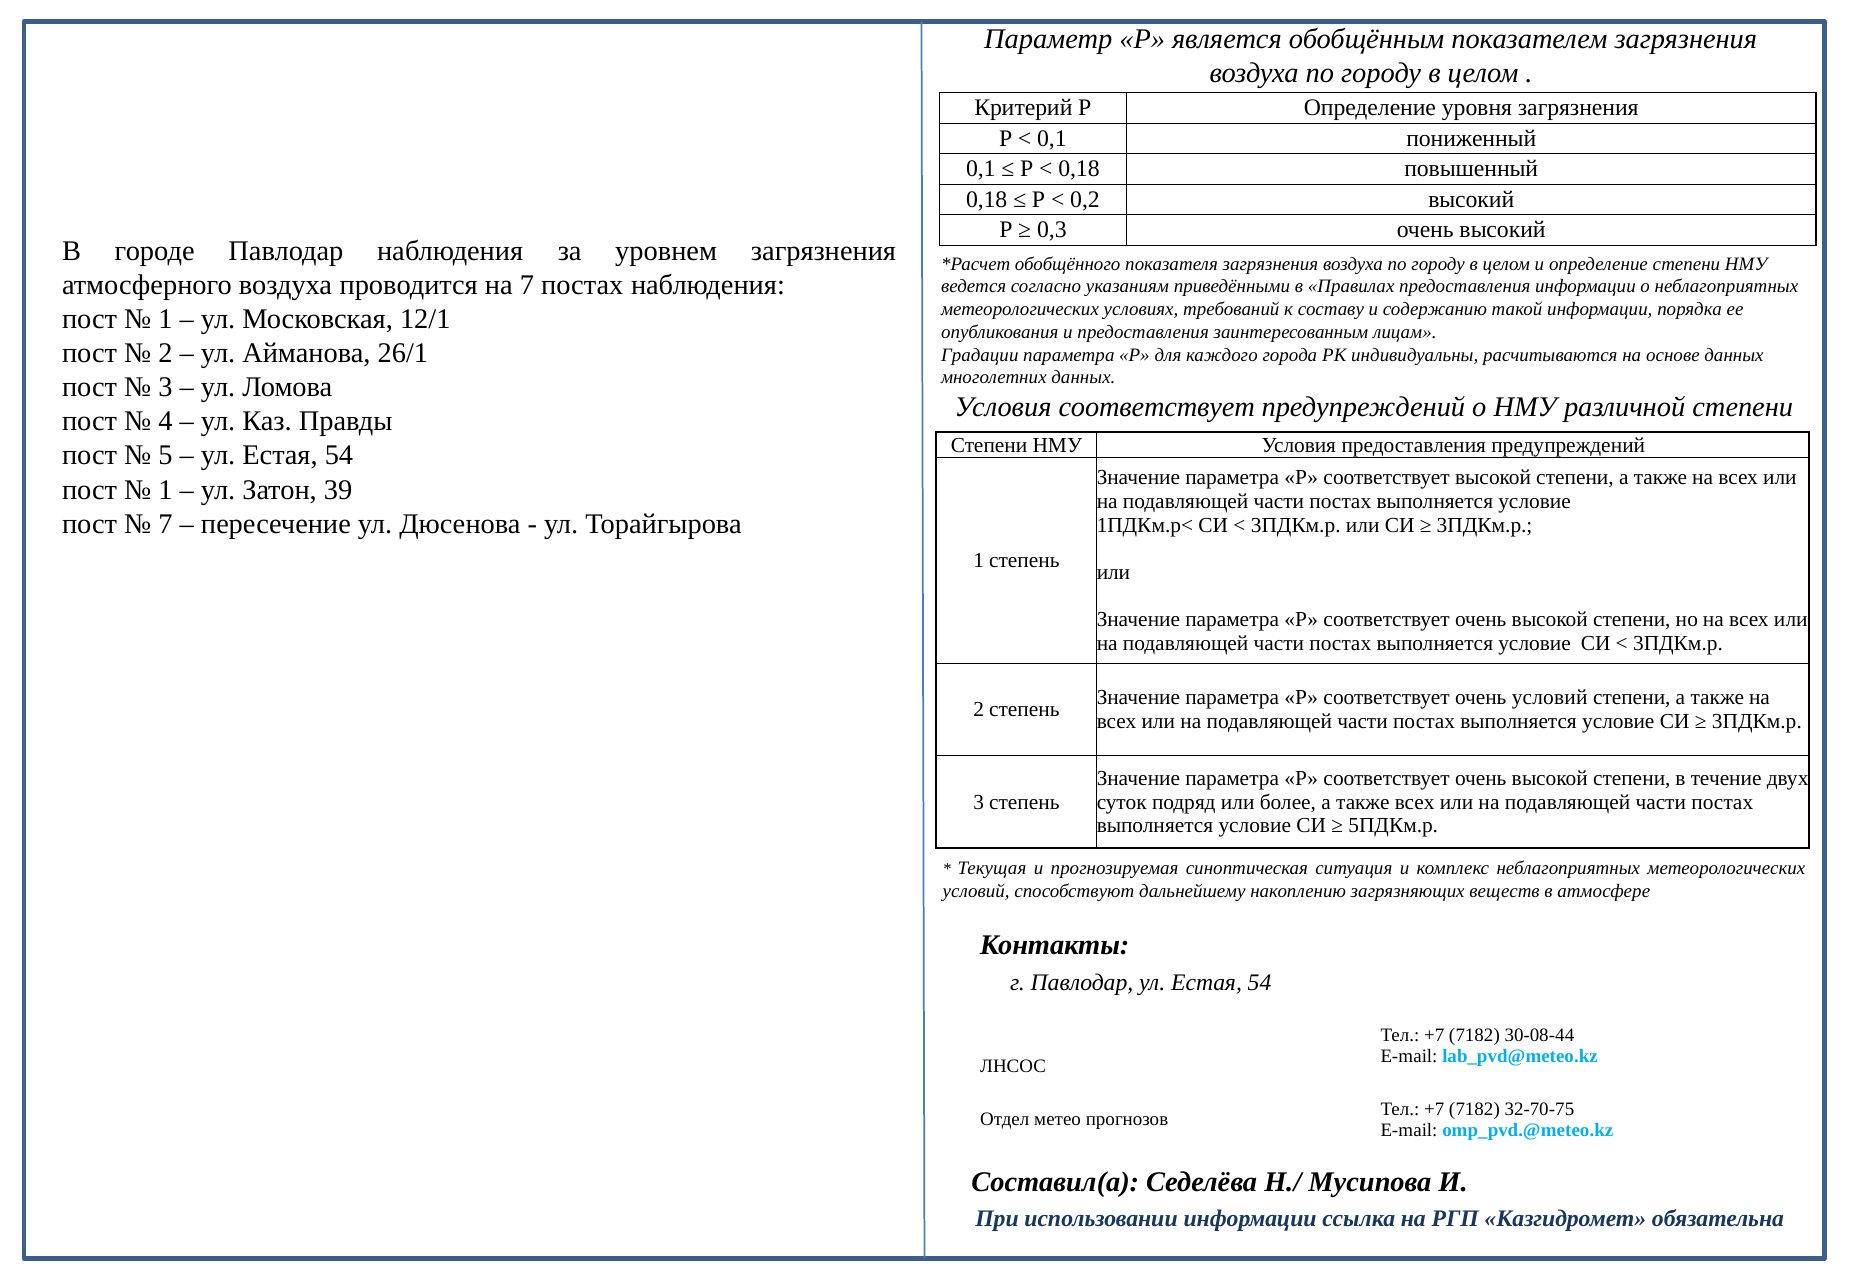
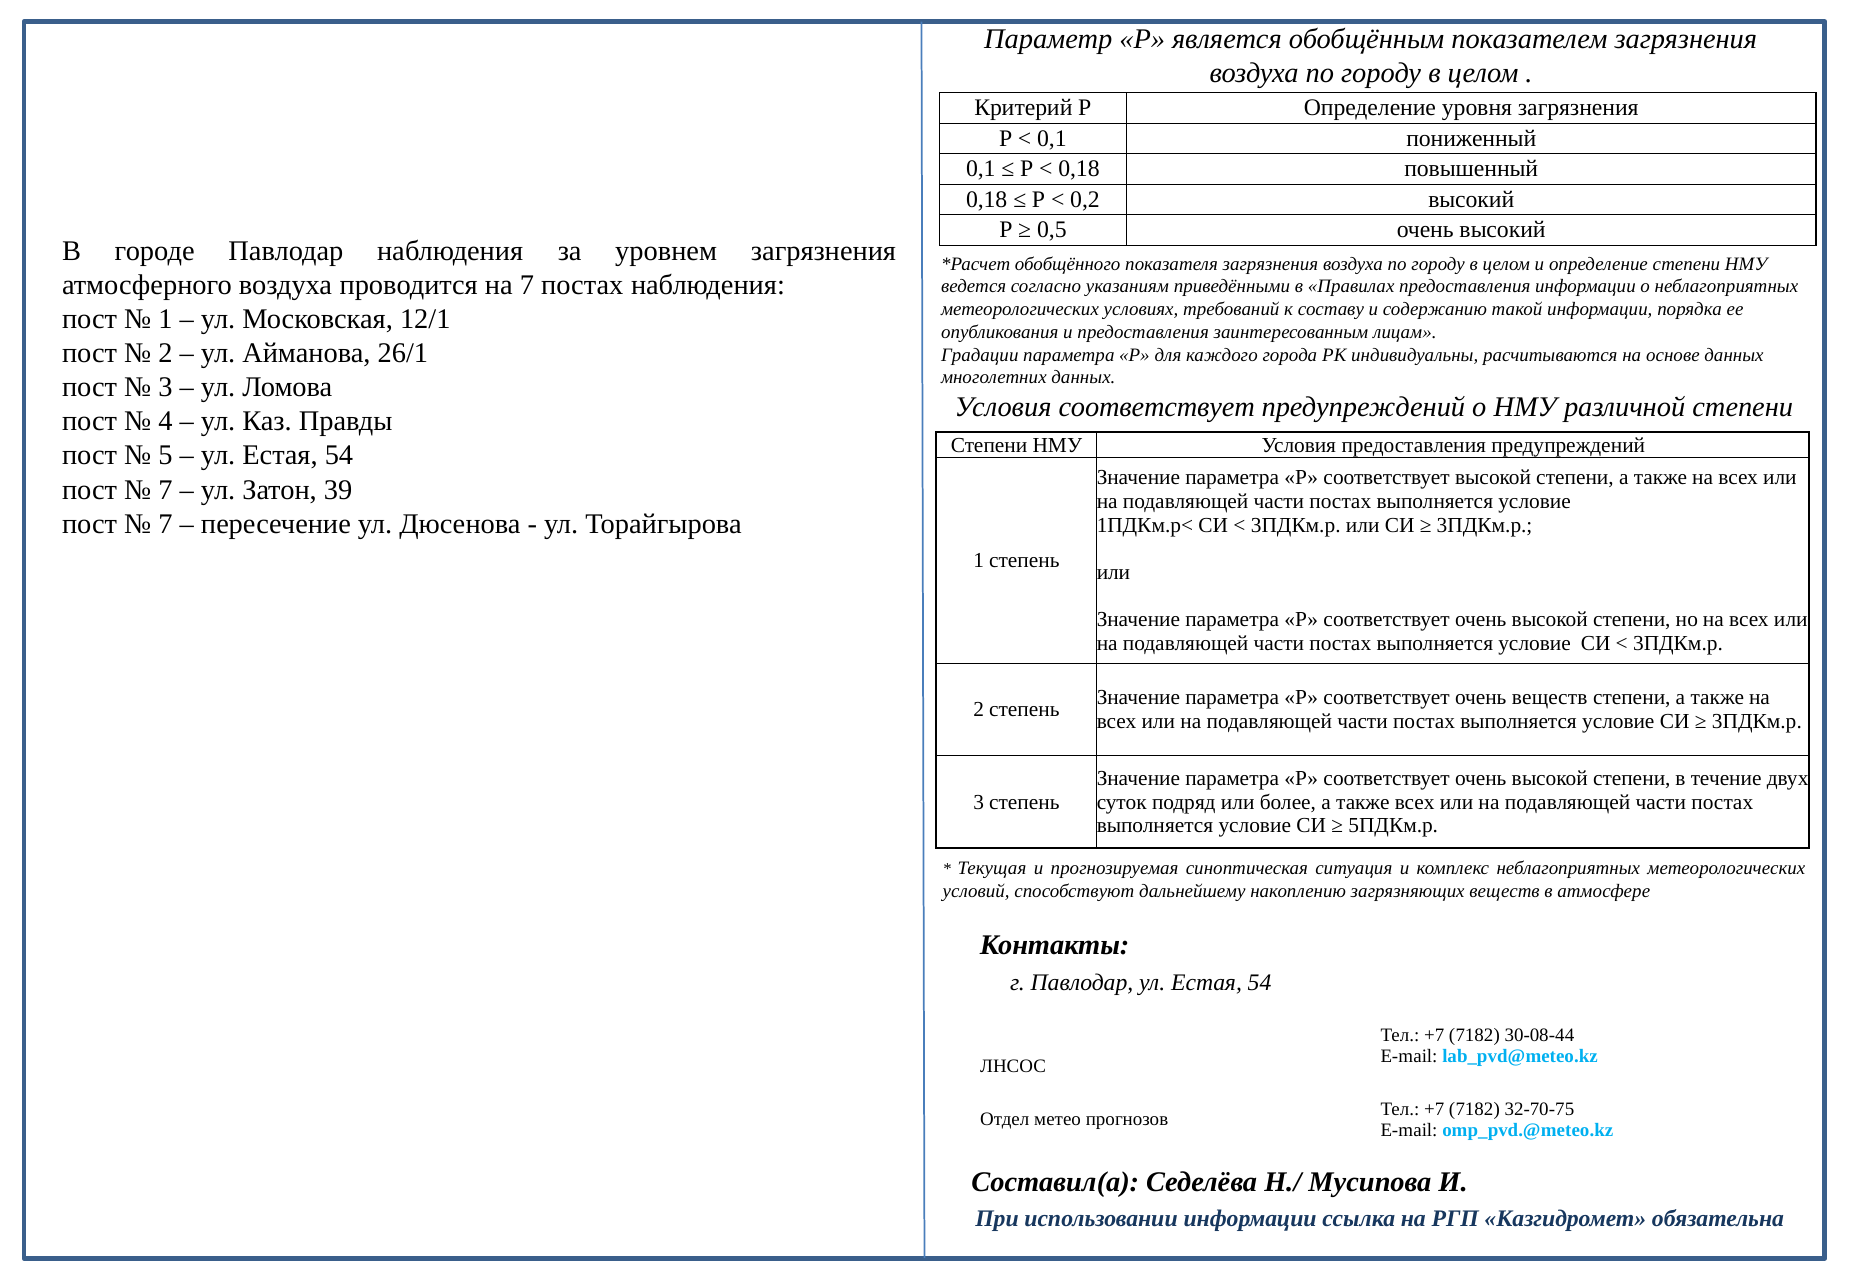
0,3: 0,3 -> 0,5
1 at (165, 490): 1 -> 7
очень условий: условий -> веществ
